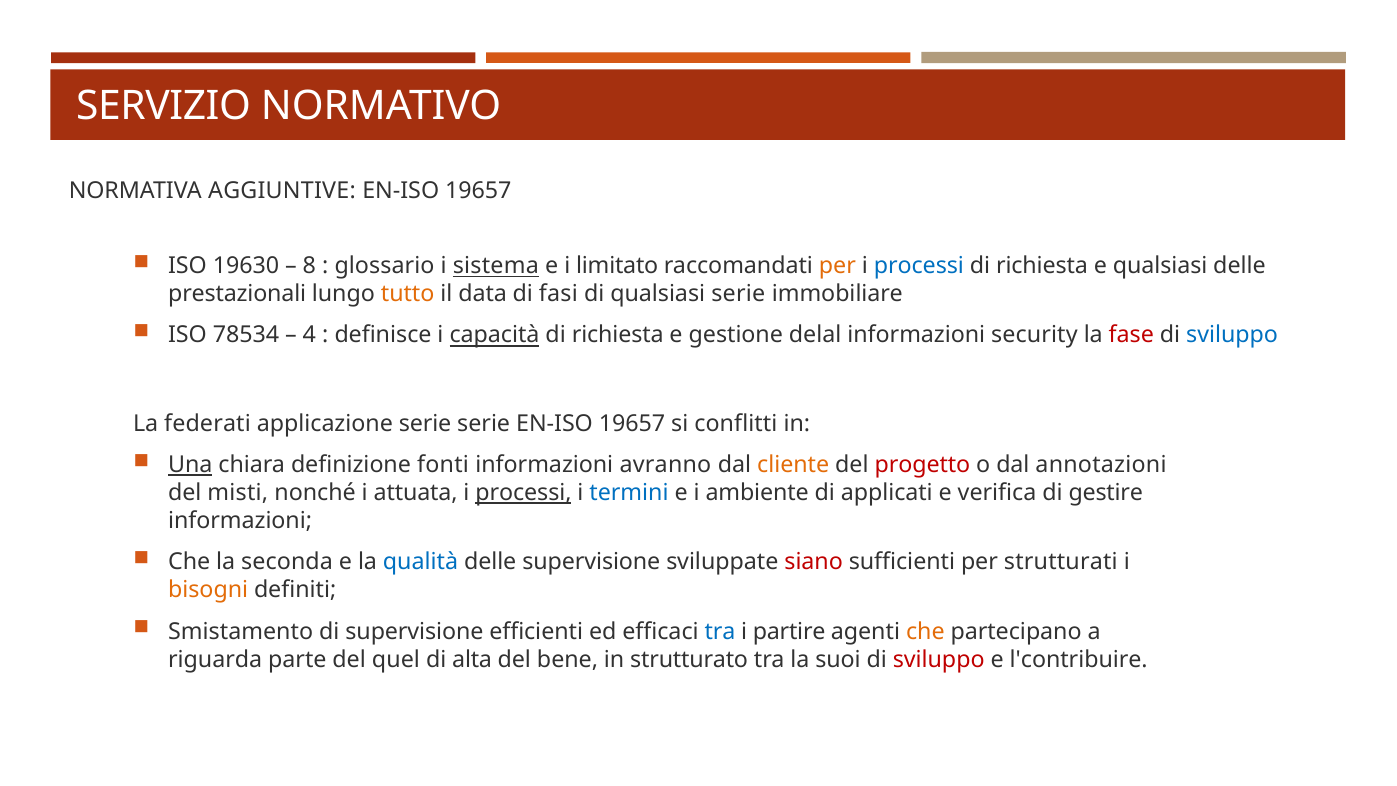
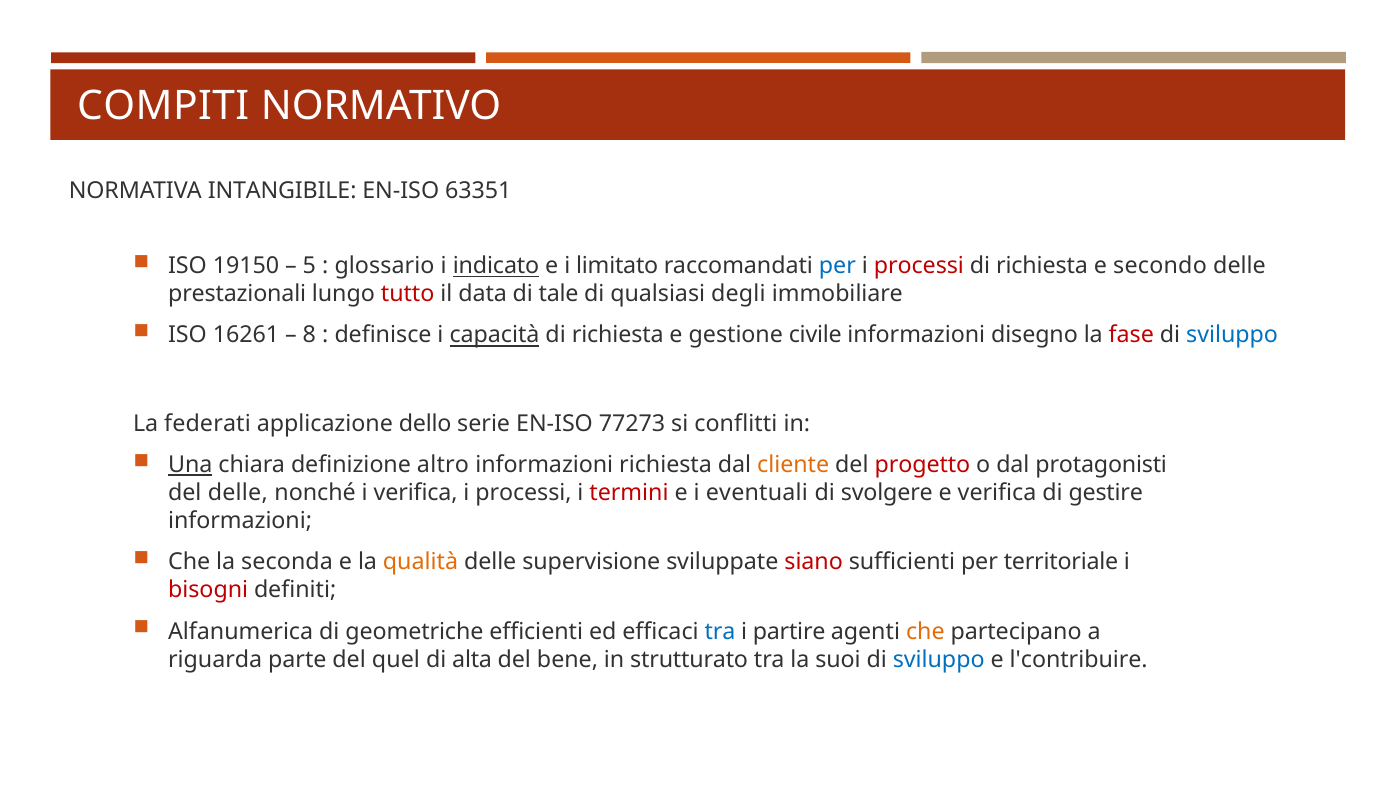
SERVIZIO: SERVIZIO -> COMPITI
AGGIUNTIVE: AGGIUNTIVE -> INTANGIBILE
19657 at (478, 191): 19657 -> 63351
19630: 19630 -> 19150
8: 8 -> 5
sistema: sistema -> indicato
per at (837, 266) colour: orange -> blue
processi at (919, 266) colour: blue -> red
e qualsiasi: qualsiasi -> secondo
tutto colour: orange -> red
fasi: fasi -> tale
qualsiasi serie: serie -> degli
78534: 78534 -> 16261
4: 4 -> 8
delal: delal -> civile
security: security -> disegno
applicazione serie: serie -> dello
serie EN-ISO 19657: 19657 -> 77273
fonti: fonti -> altro
informazioni avranno: avranno -> richiesta
annotazioni: annotazioni -> protagonisti
del misti: misti -> delle
i attuata: attuata -> verifica
processi at (523, 493) underline: present -> none
termini colour: blue -> red
ambiente: ambiente -> eventuali
applicati: applicati -> svolgere
qualità colour: blue -> orange
strutturati: strutturati -> territoriale
bisogni colour: orange -> red
Smistamento: Smistamento -> Alfanumerica
di supervisione: supervisione -> geometriche
sviluppo at (939, 659) colour: red -> blue
